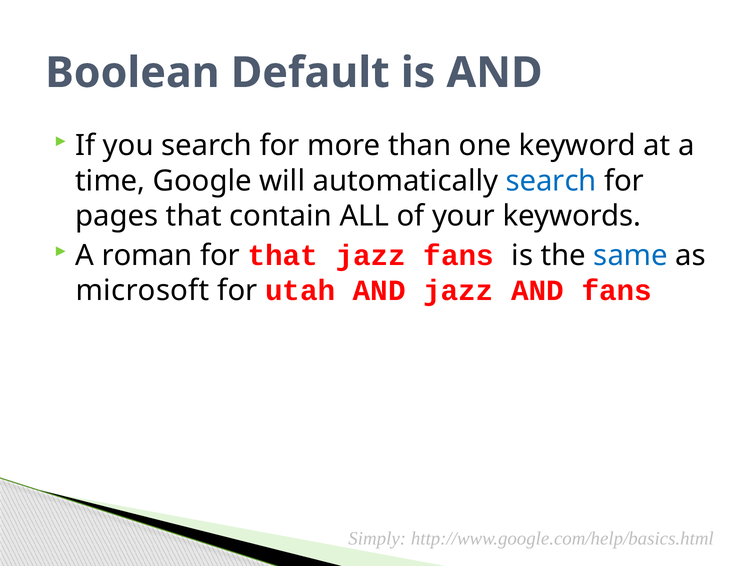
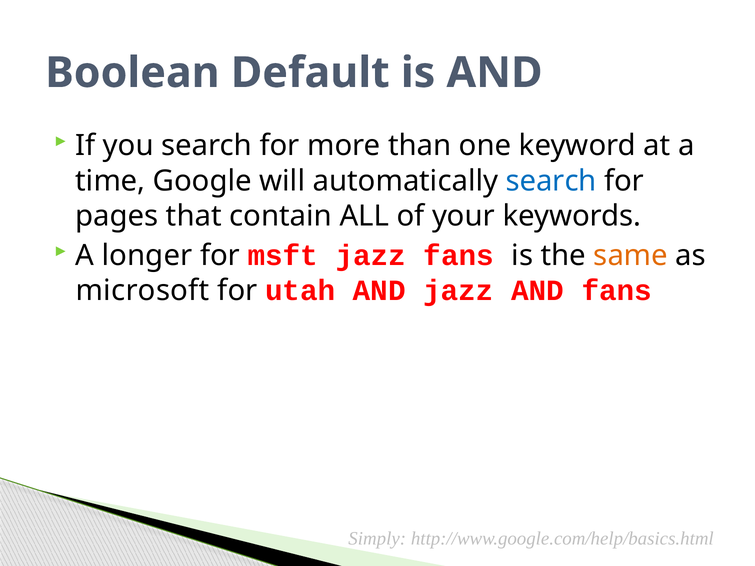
roman: roman -> longer
for that: that -> msft
same colour: blue -> orange
